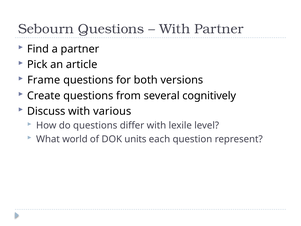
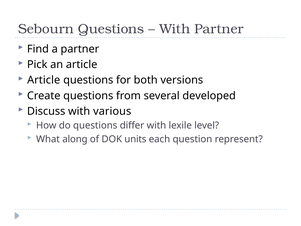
Frame at (44, 80): Frame -> Article
cognitively: cognitively -> developed
world: world -> along
